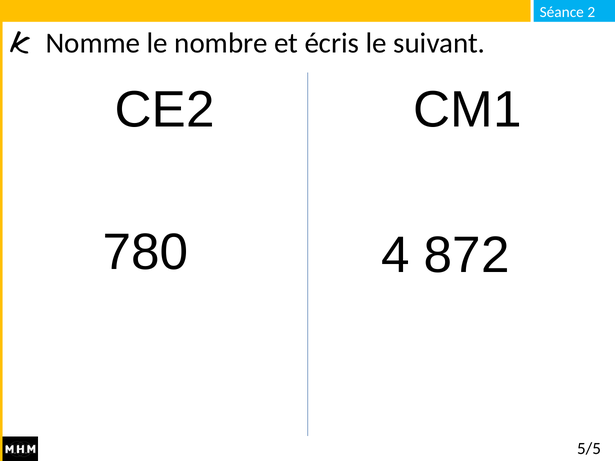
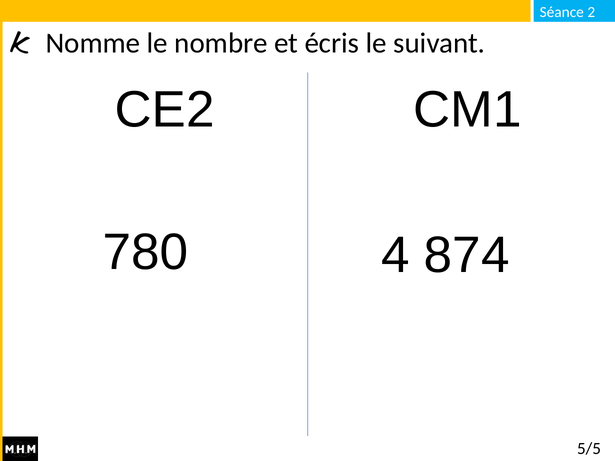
872: 872 -> 874
